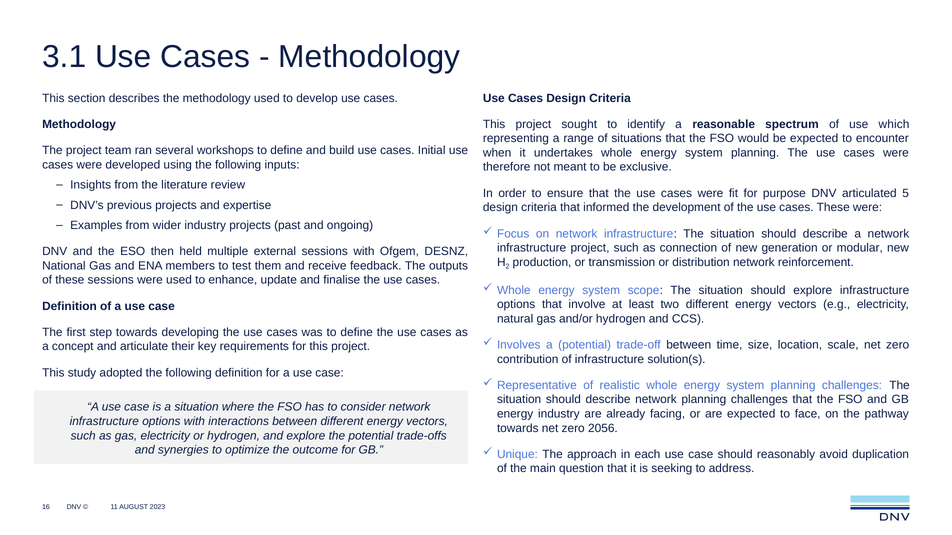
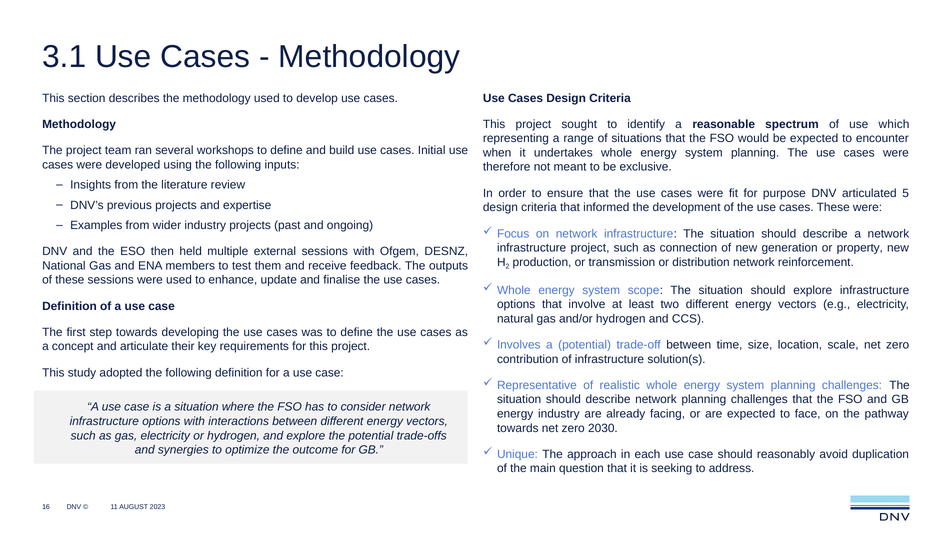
modular: modular -> property
2056: 2056 -> 2030
